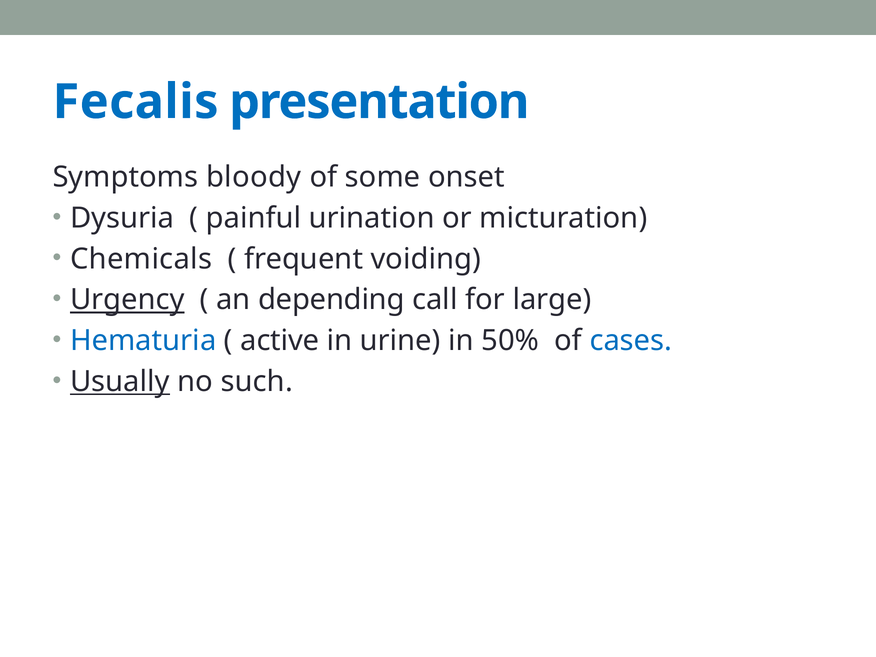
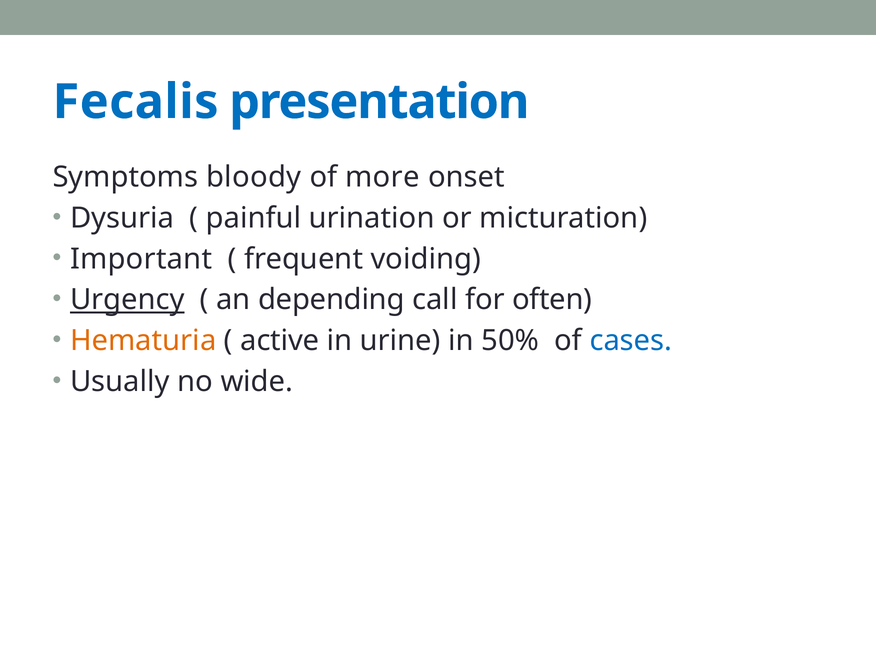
some: some -> more
Chemicals: Chemicals -> Important
large: large -> often
Hematuria colour: blue -> orange
Usually underline: present -> none
such: such -> wide
